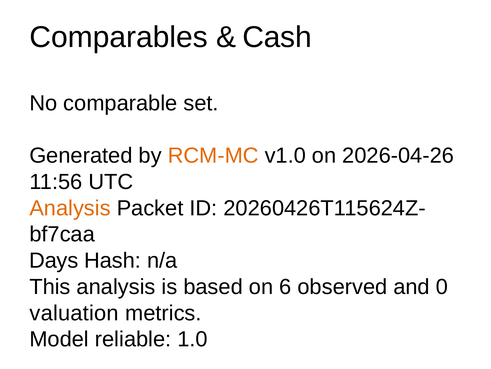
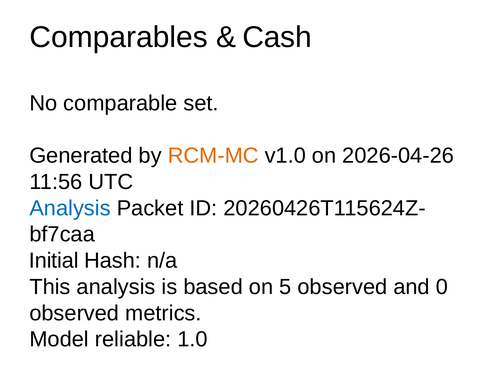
Analysis at (70, 208) colour: orange -> blue
Days: Days -> Initial
6: 6 -> 5
valuation at (74, 313): valuation -> observed
